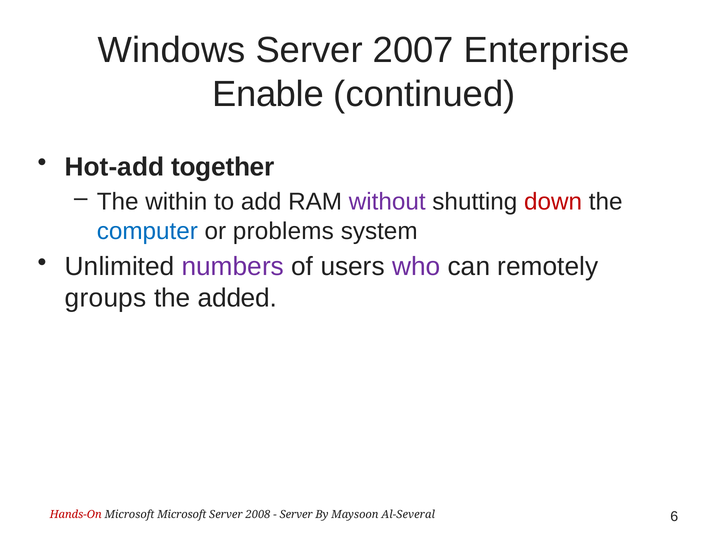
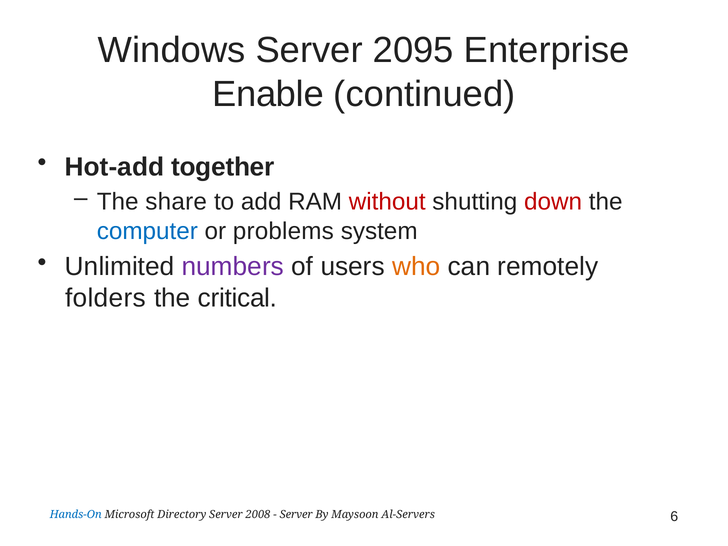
2007: 2007 -> 2095
within: within -> share
without colour: purple -> red
who colour: purple -> orange
groups: groups -> folders
added: added -> critical
Hands-On colour: red -> blue
Microsoft Microsoft: Microsoft -> Directory
Al-Several: Al-Several -> Al-Servers
